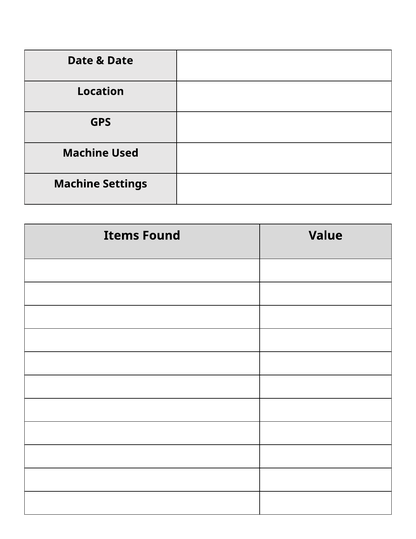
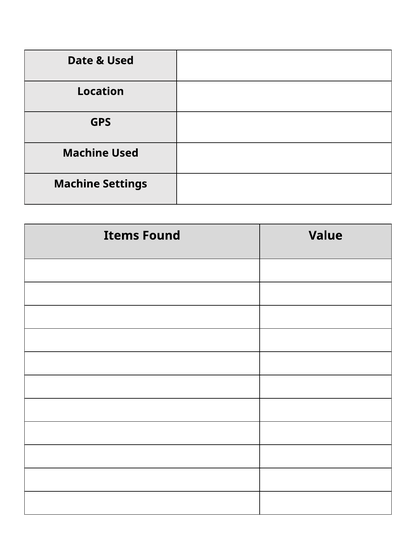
Date at (120, 60): Date -> Used
